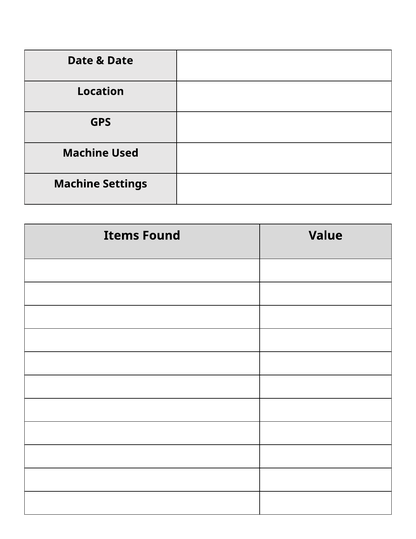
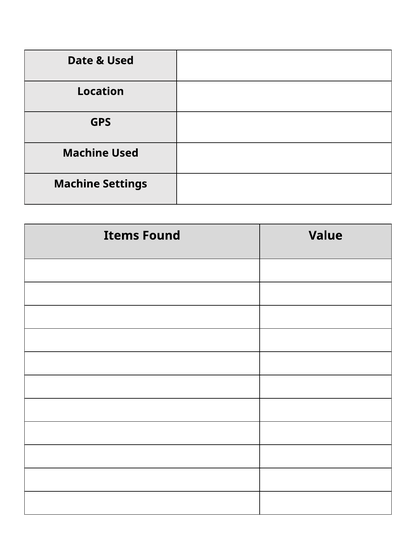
Date at (120, 60): Date -> Used
